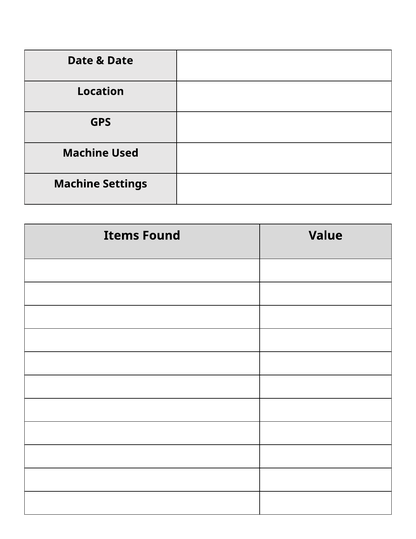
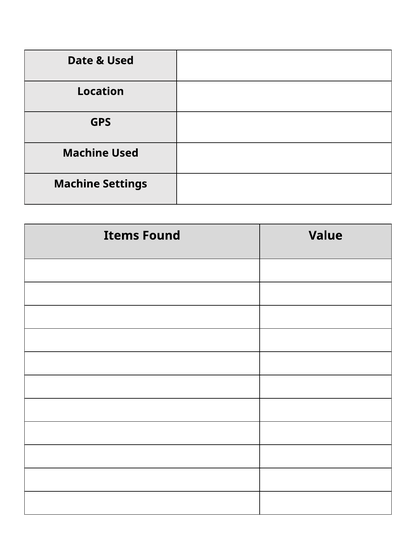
Date at (120, 60): Date -> Used
